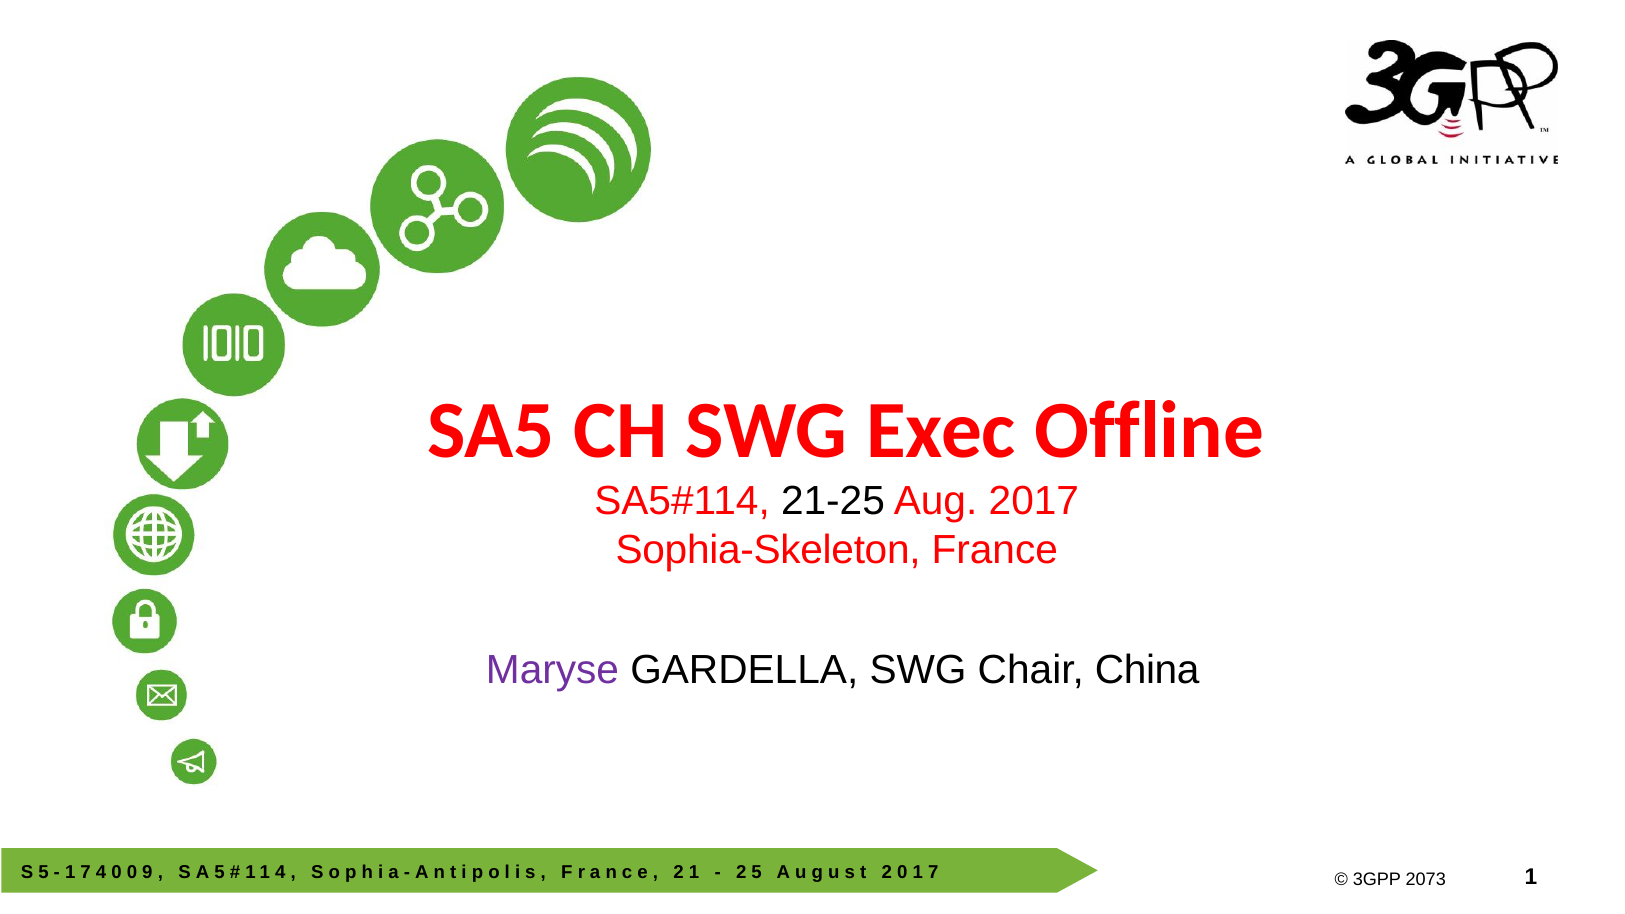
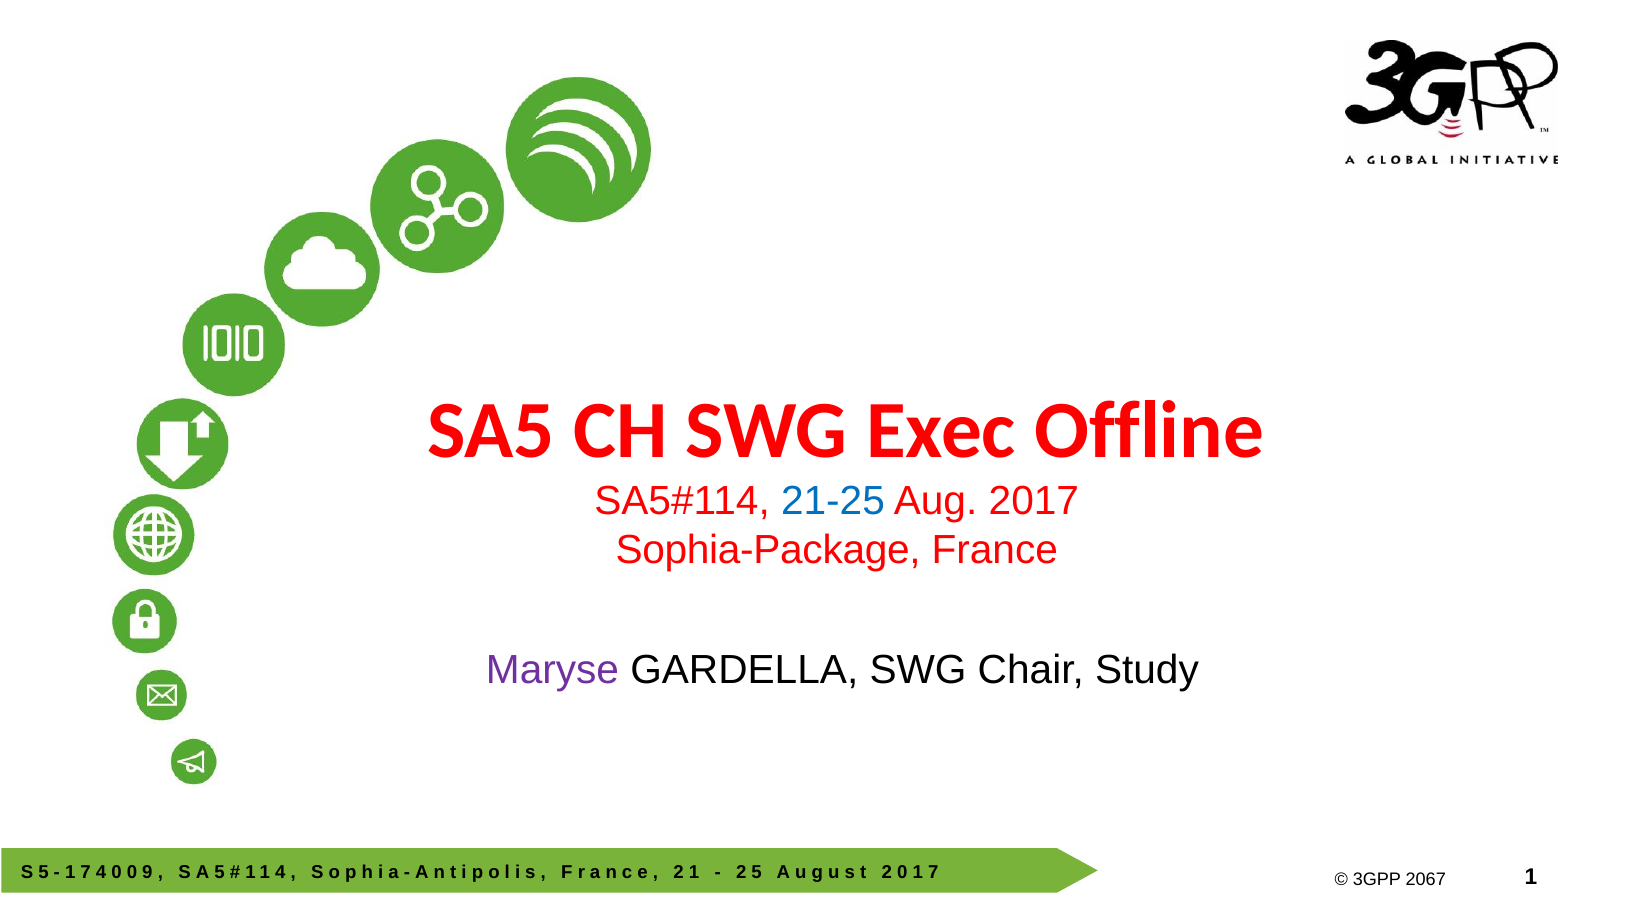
21-25 colour: black -> blue
Sophia-Skeleton: Sophia-Skeleton -> Sophia-Package
China: China -> Study
2073: 2073 -> 2067
